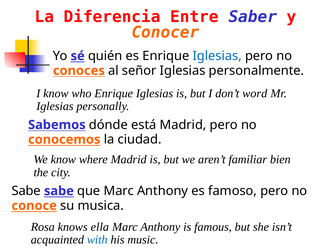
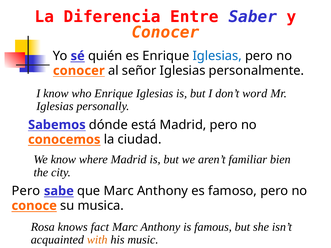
conoces at (79, 71): conoces -> conocer
Sabe at (26, 191): Sabe -> Pero
ella: ella -> fact
with colour: blue -> orange
